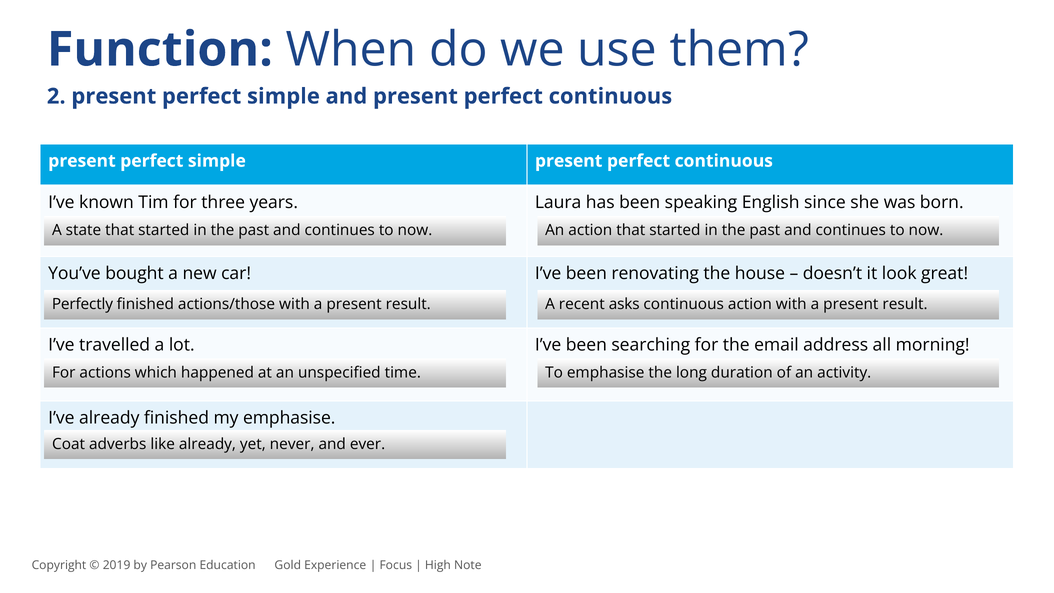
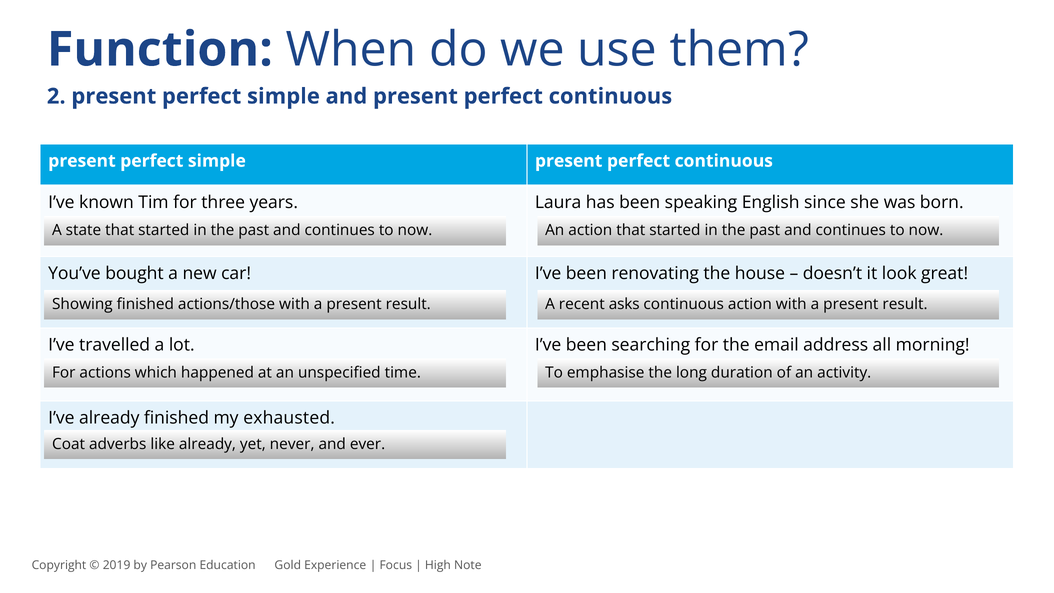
Perfectly: Perfectly -> Showing
my emphasise: emphasise -> exhausted
